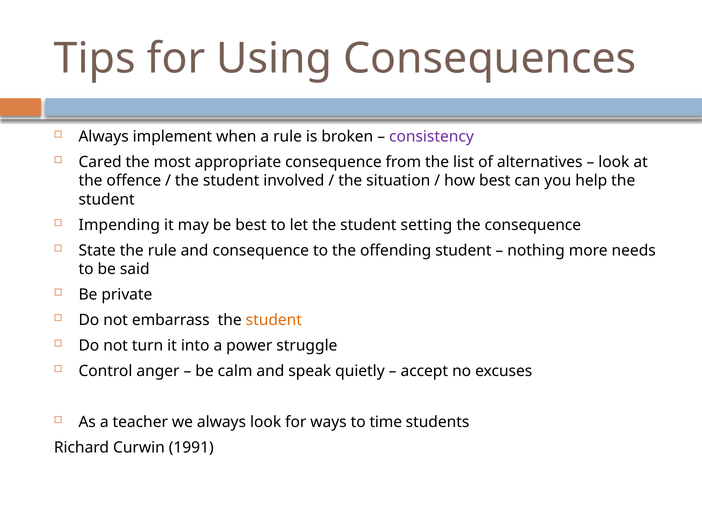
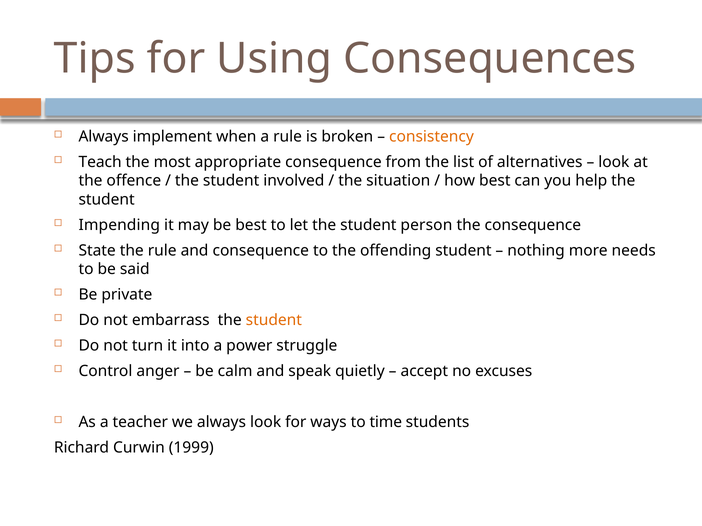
consistency colour: purple -> orange
Cared: Cared -> Teach
setting: setting -> person
1991: 1991 -> 1999
